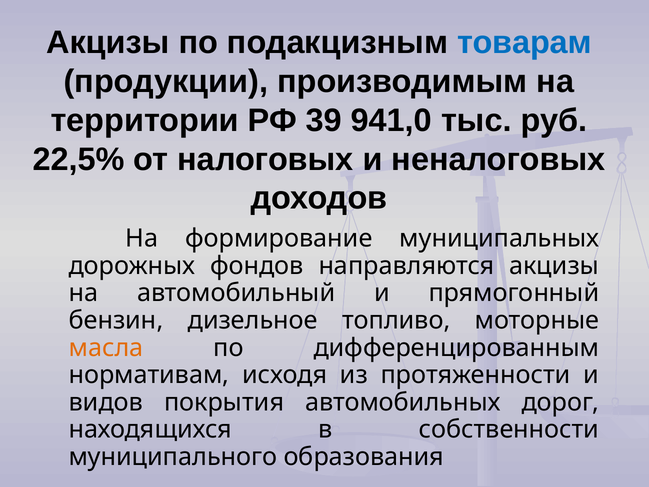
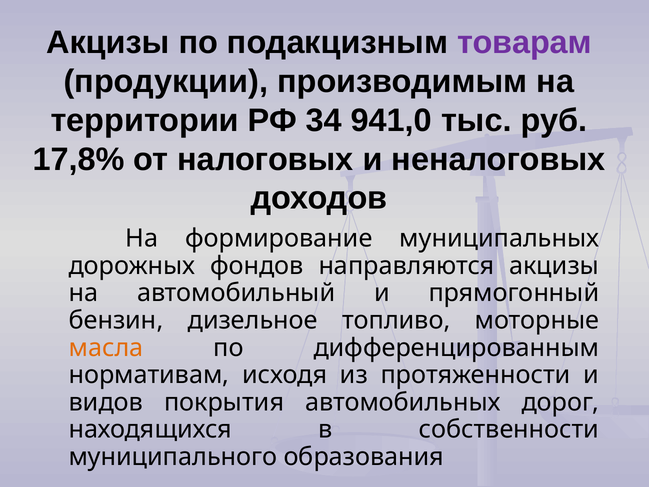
товарам colour: blue -> purple
39: 39 -> 34
22,5%: 22,5% -> 17,8%
